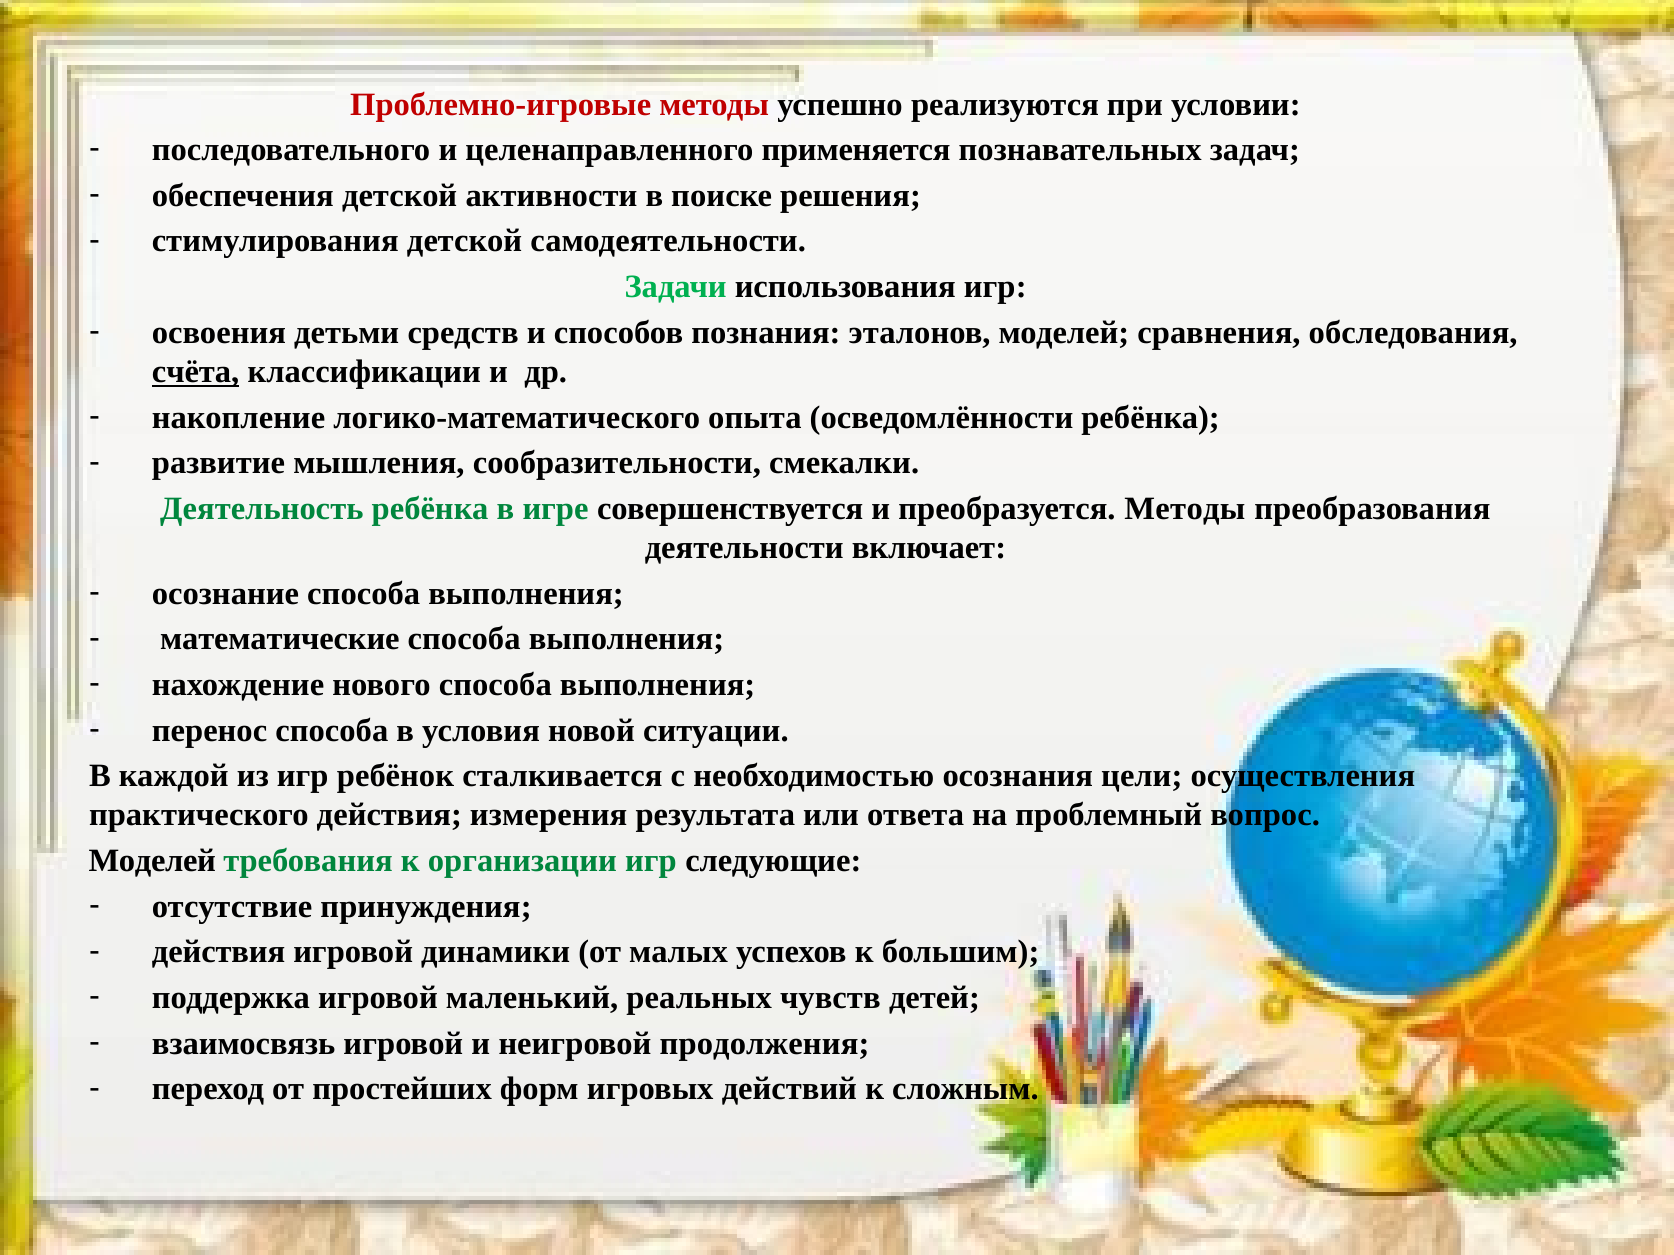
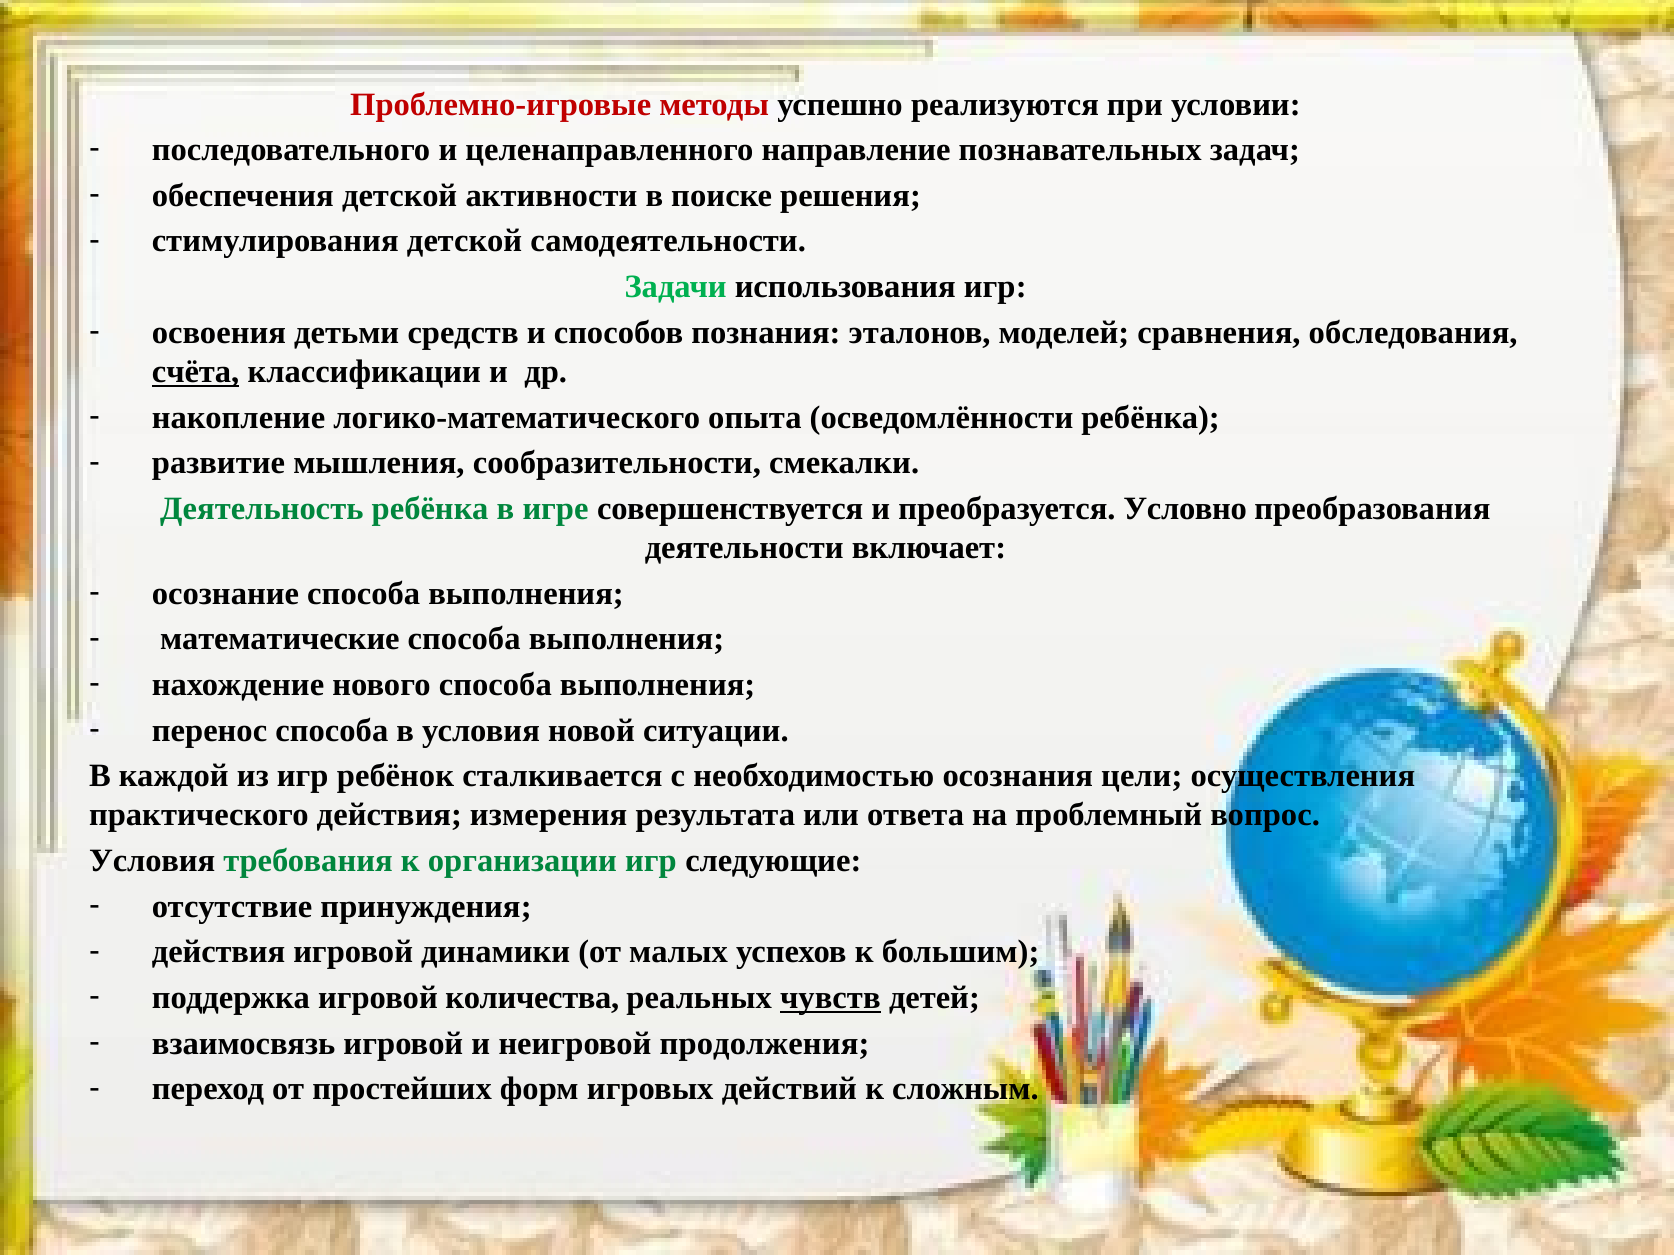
применяется: применяется -> направление
преобразуется Методы: Методы -> Условно
Моделей at (152, 861): Моделей -> Условия
маленький: маленький -> количества
чувств underline: none -> present
